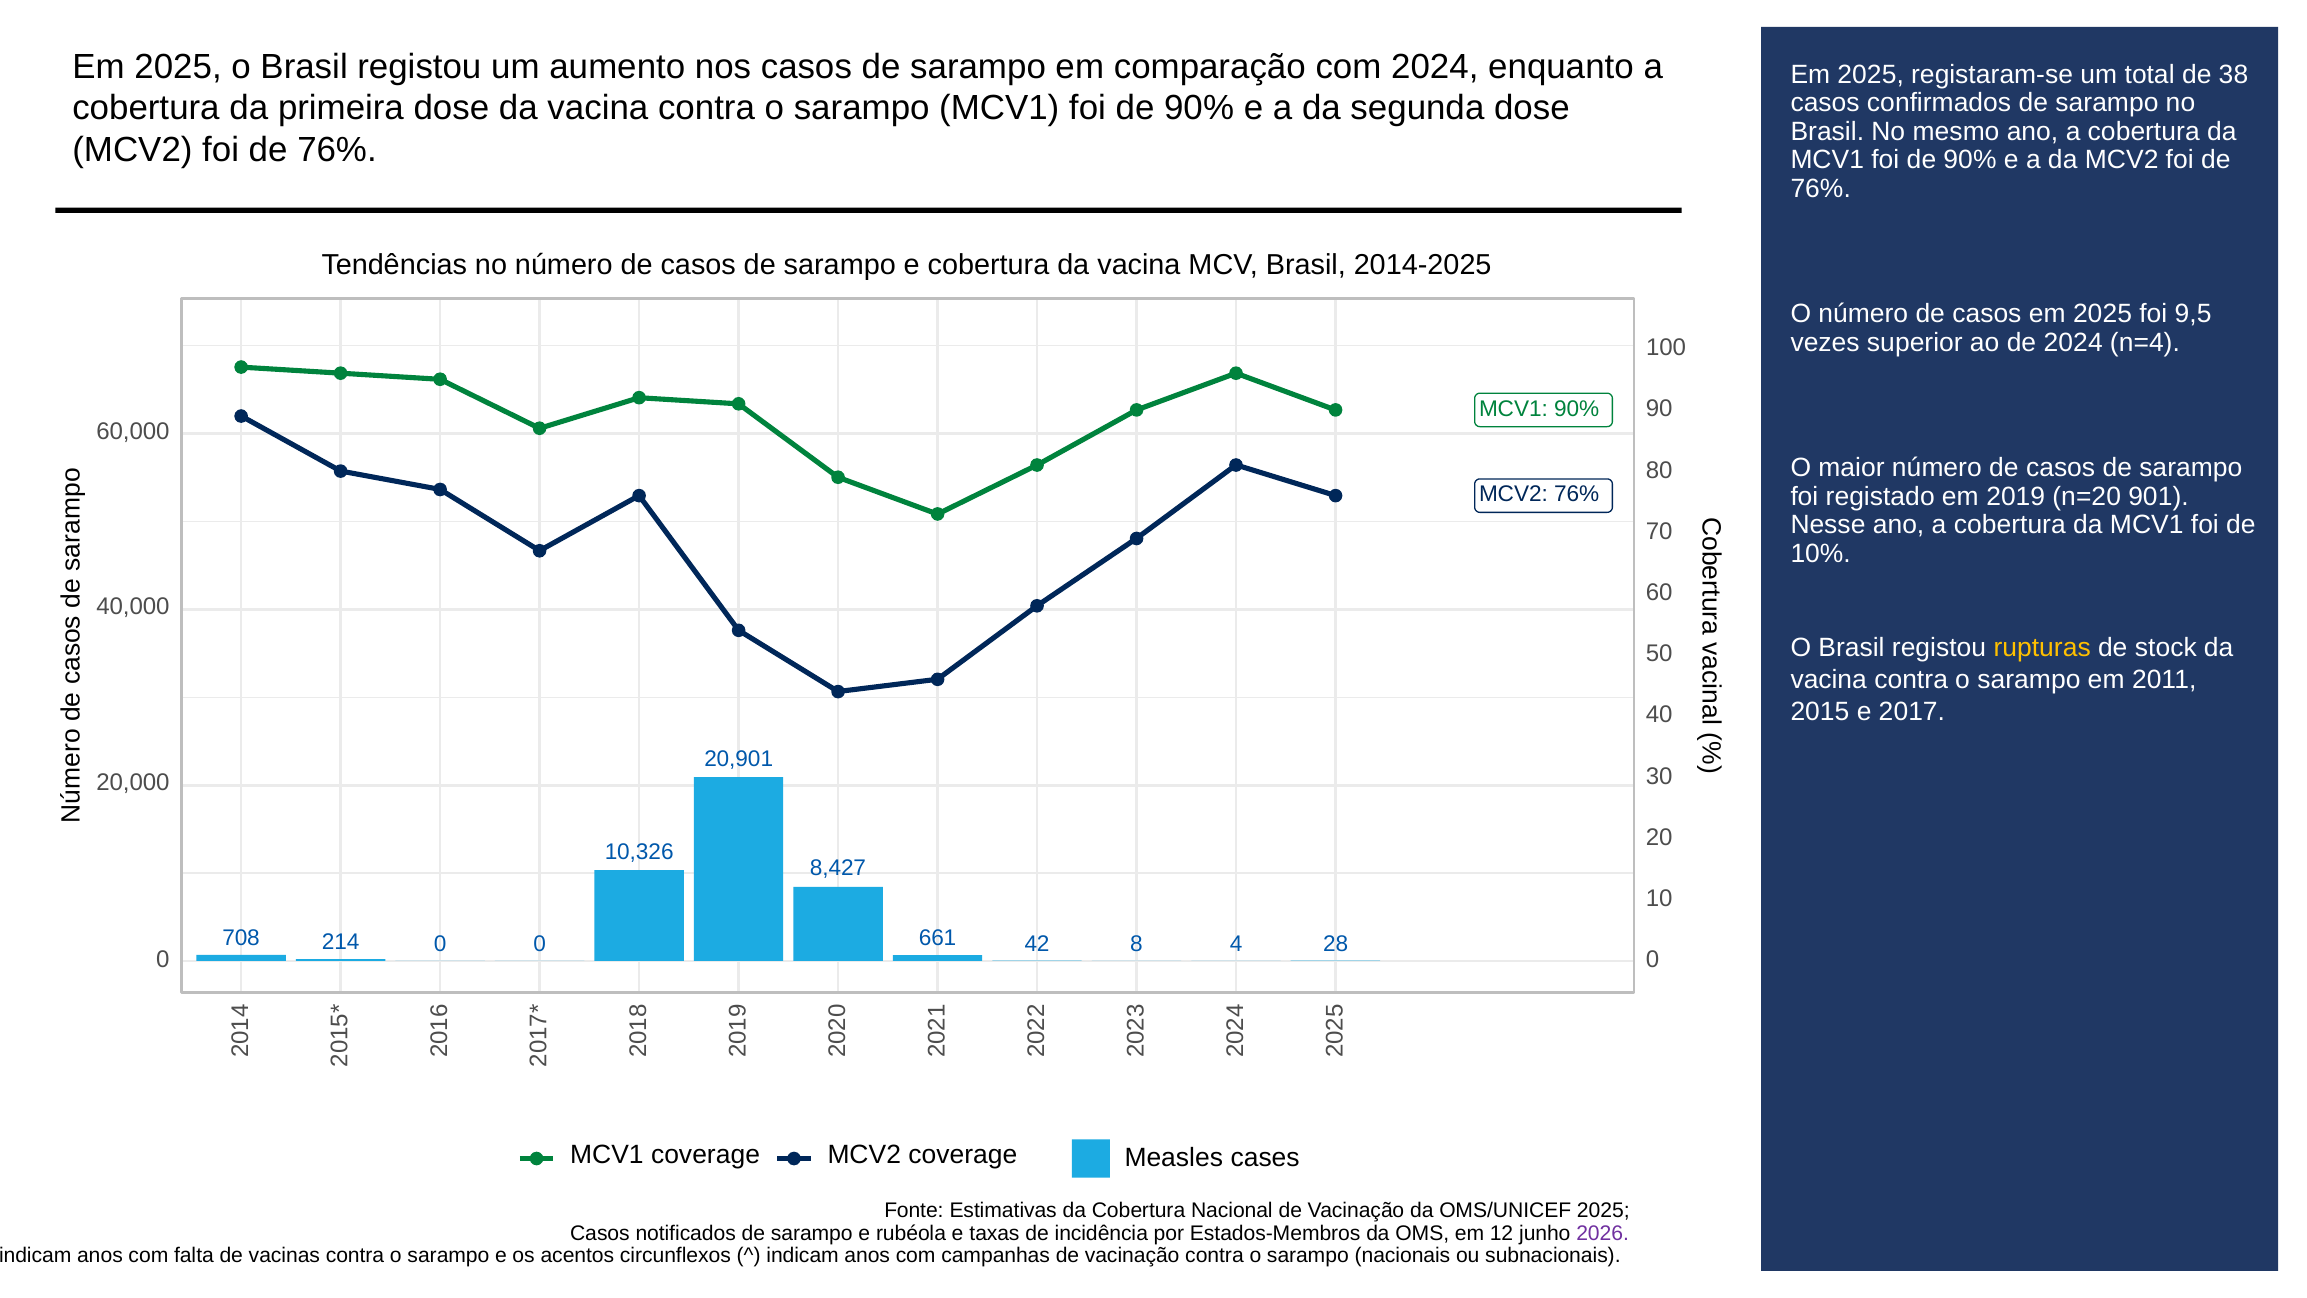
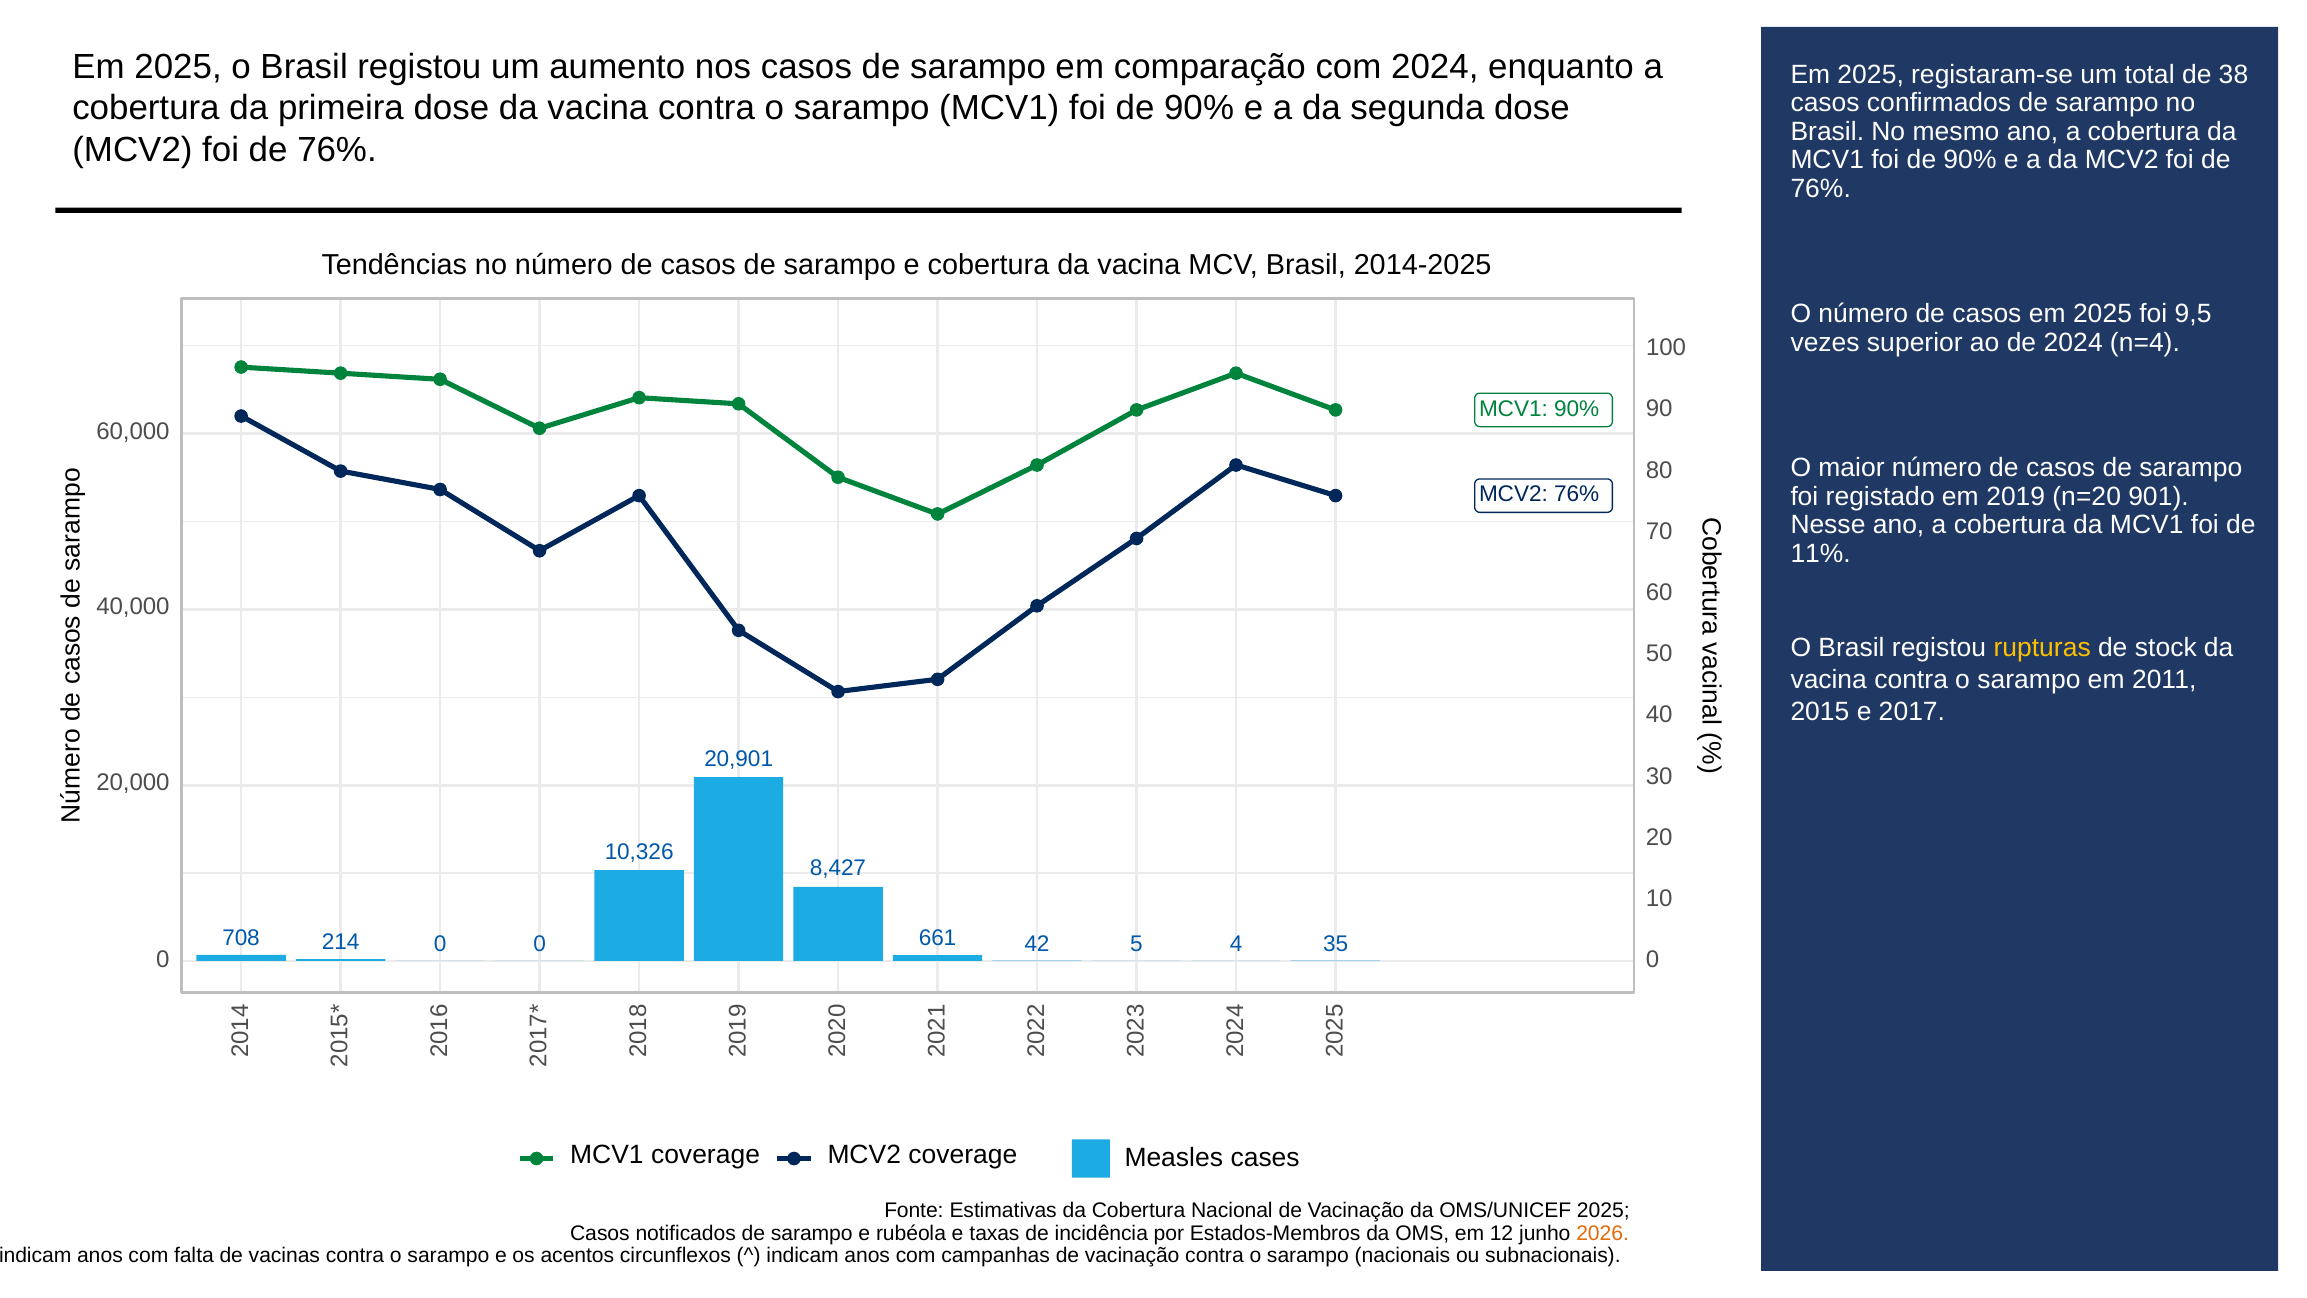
10%: 10% -> 11%
42 8: 8 -> 5
28: 28 -> 35
2026 colour: purple -> orange
